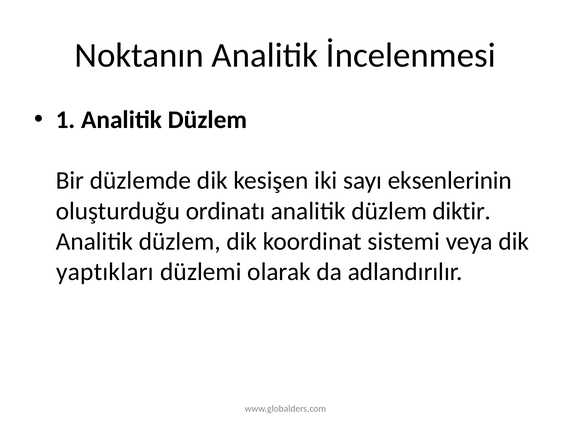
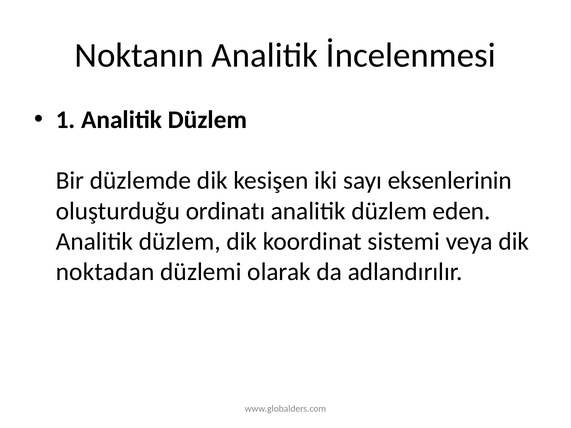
diktir: diktir -> eden
yaptıkları: yaptıkları -> noktadan
